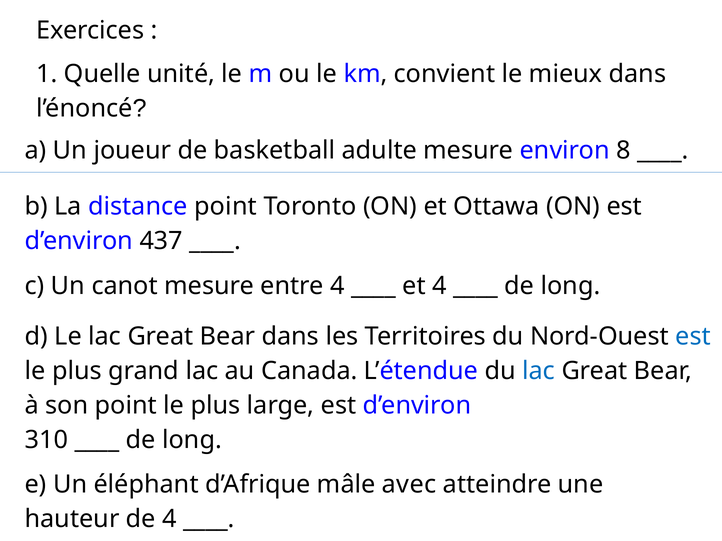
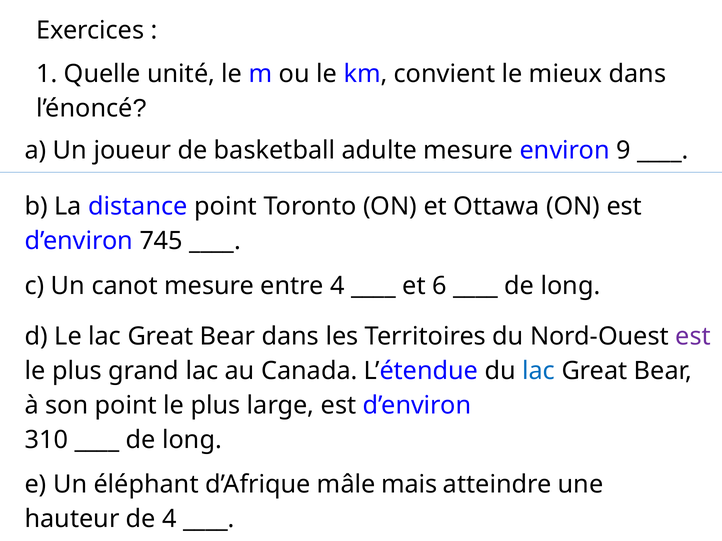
8: 8 -> 9
437: 437 -> 745
et 4: 4 -> 6
est at (693, 337) colour: blue -> purple
avec: avec -> mais
